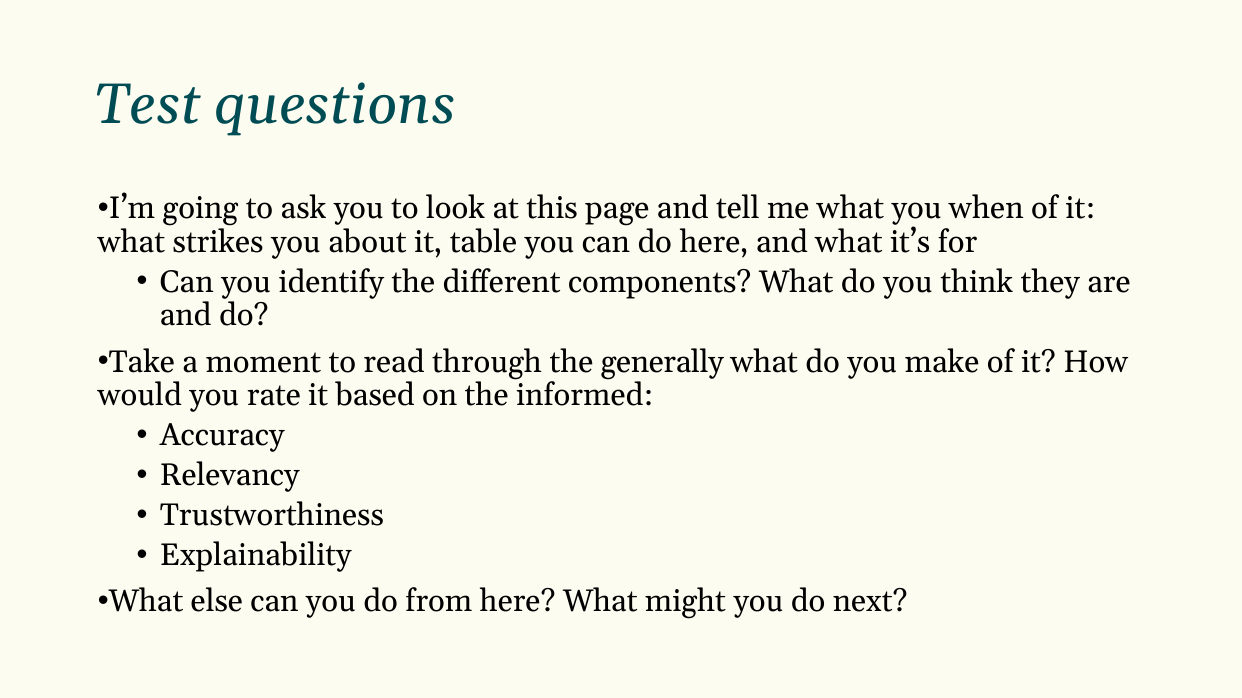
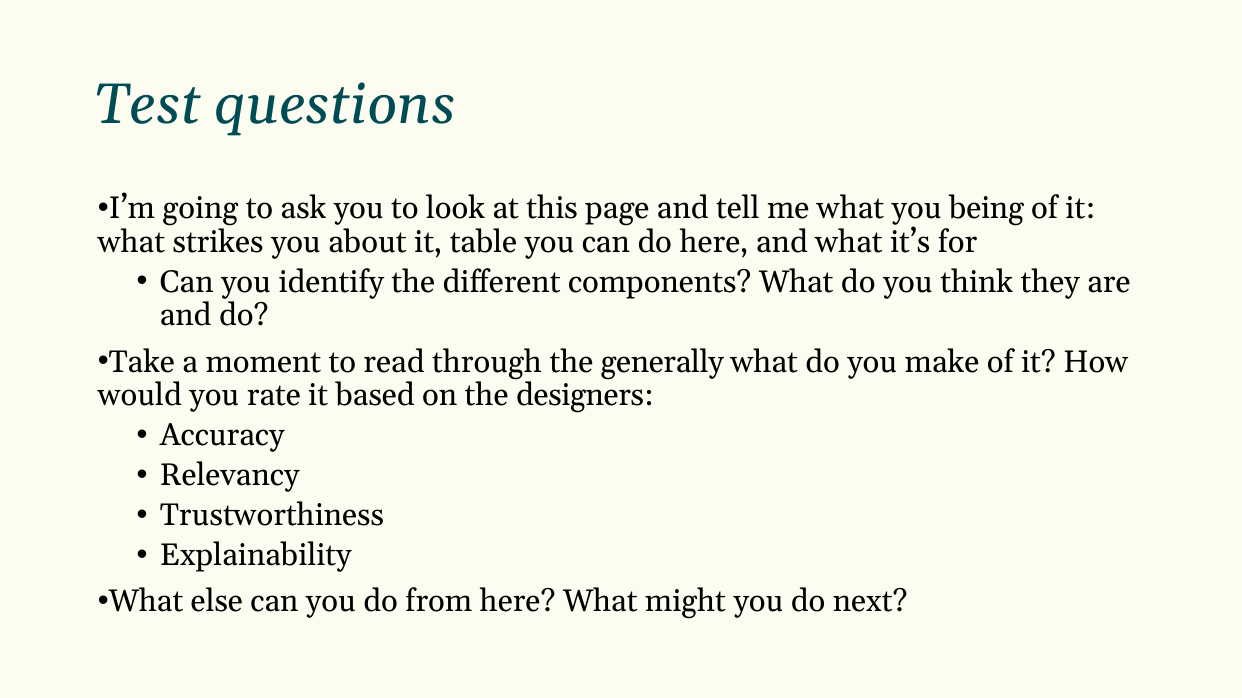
when: when -> being
informed: informed -> designers
